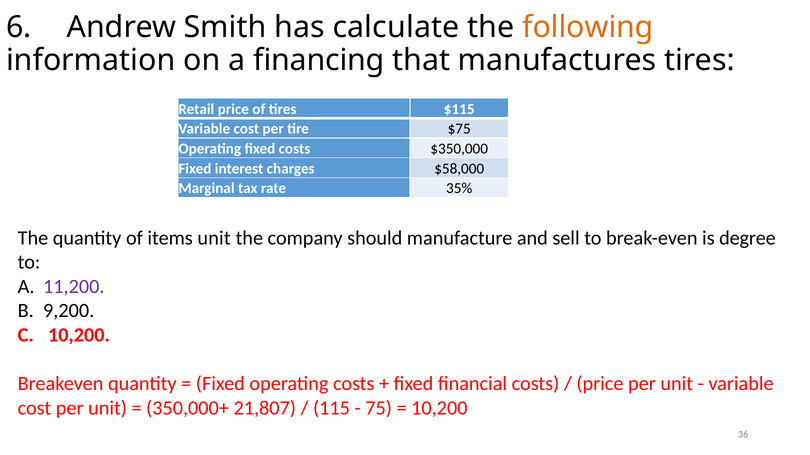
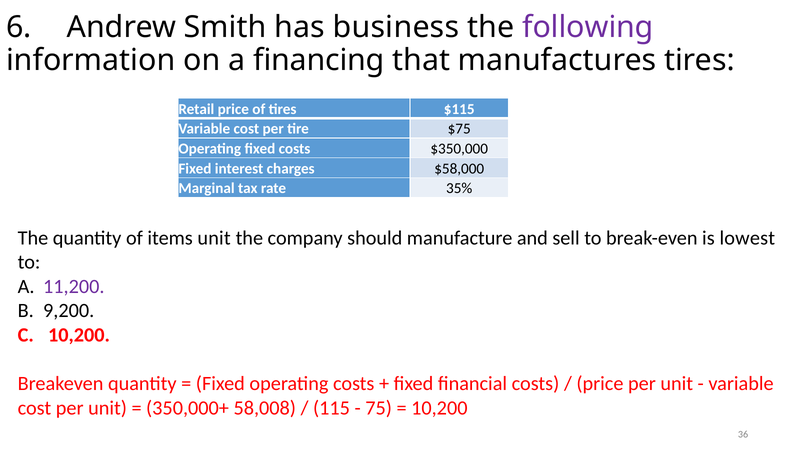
calculate: calculate -> business
following colour: orange -> purple
degree: degree -> lowest
21,807: 21,807 -> 58,008
